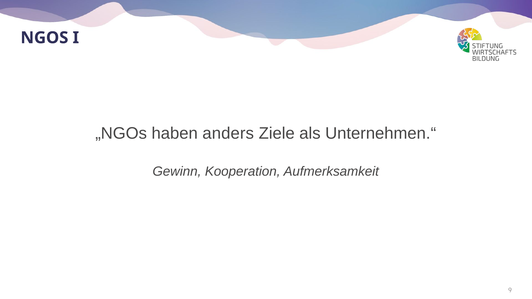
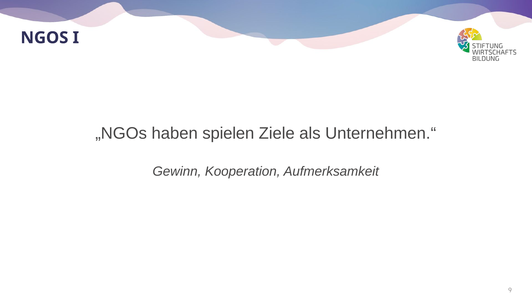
anders: anders -> spielen
